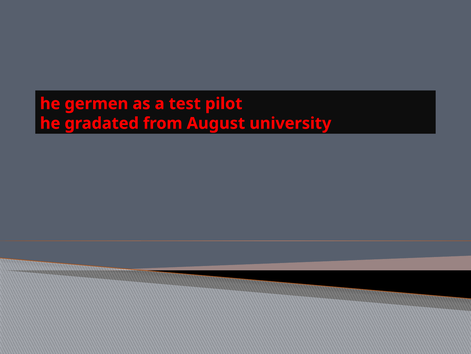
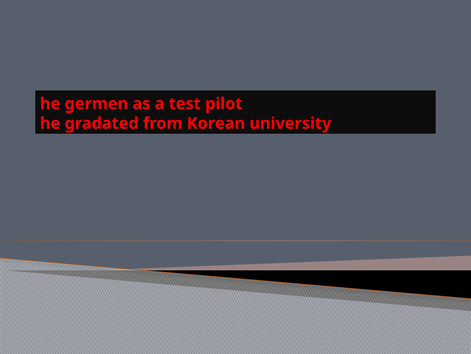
August: August -> Korean
